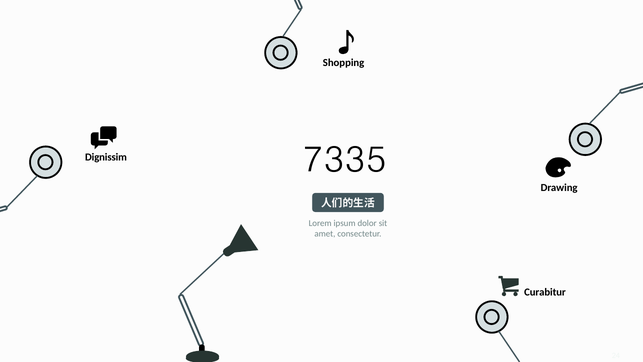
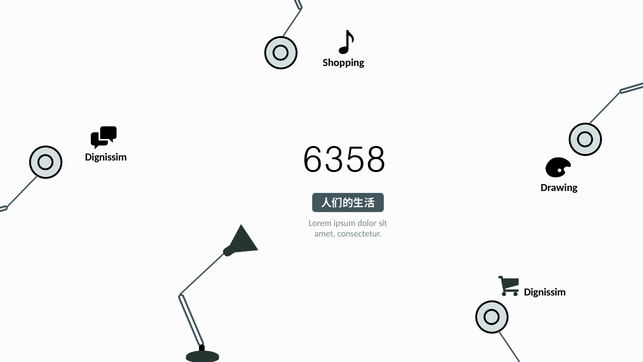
7335: 7335 -> 6358
Curabitur at (545, 292): Curabitur -> Dignissim
